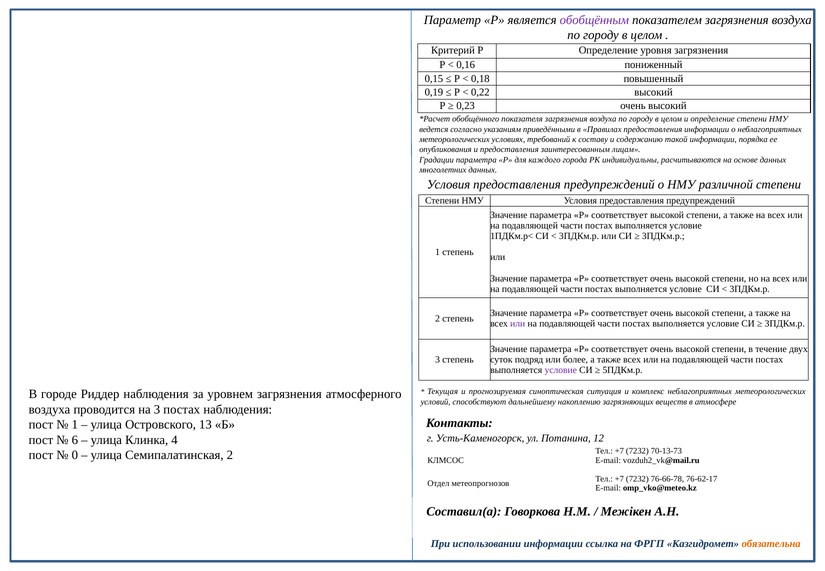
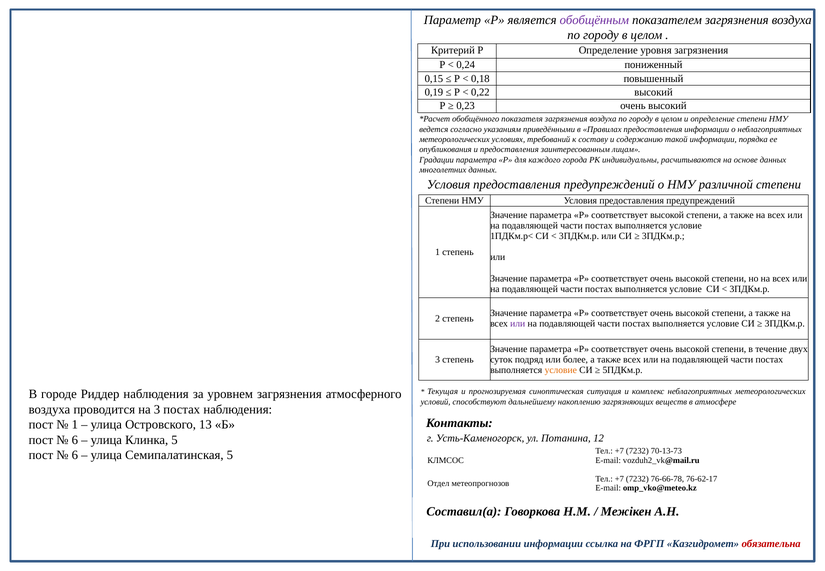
0,16: 0,16 -> 0,24
условие at (561, 370) colour: purple -> orange
Клинка 4: 4 -> 5
0 at (75, 455): 0 -> 6
Семипалатинская 2: 2 -> 5
обязательна colour: orange -> red
